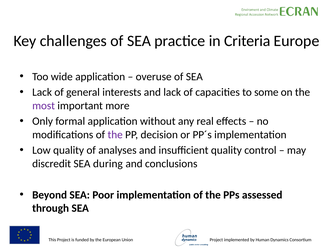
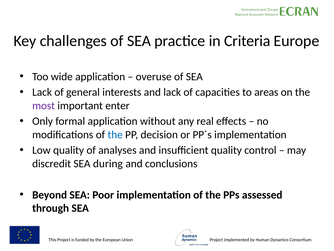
some: some -> areas
more: more -> enter
the at (115, 134) colour: purple -> blue
